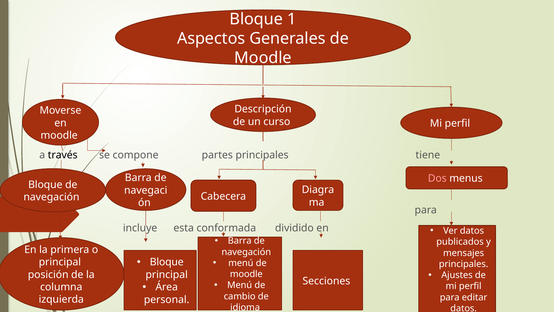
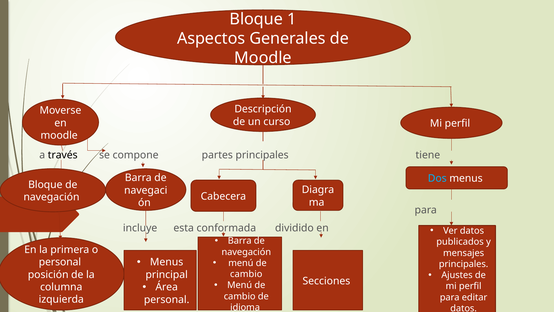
Dos colour: pink -> light blue
Bloque at (167, 262): Bloque -> Menus
principal at (60, 262): principal -> personal
moodle at (246, 274): moodle -> cambio
